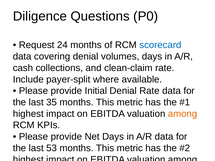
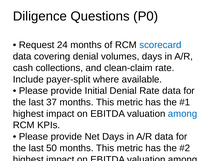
35: 35 -> 37
among at (183, 114) colour: orange -> blue
53: 53 -> 50
